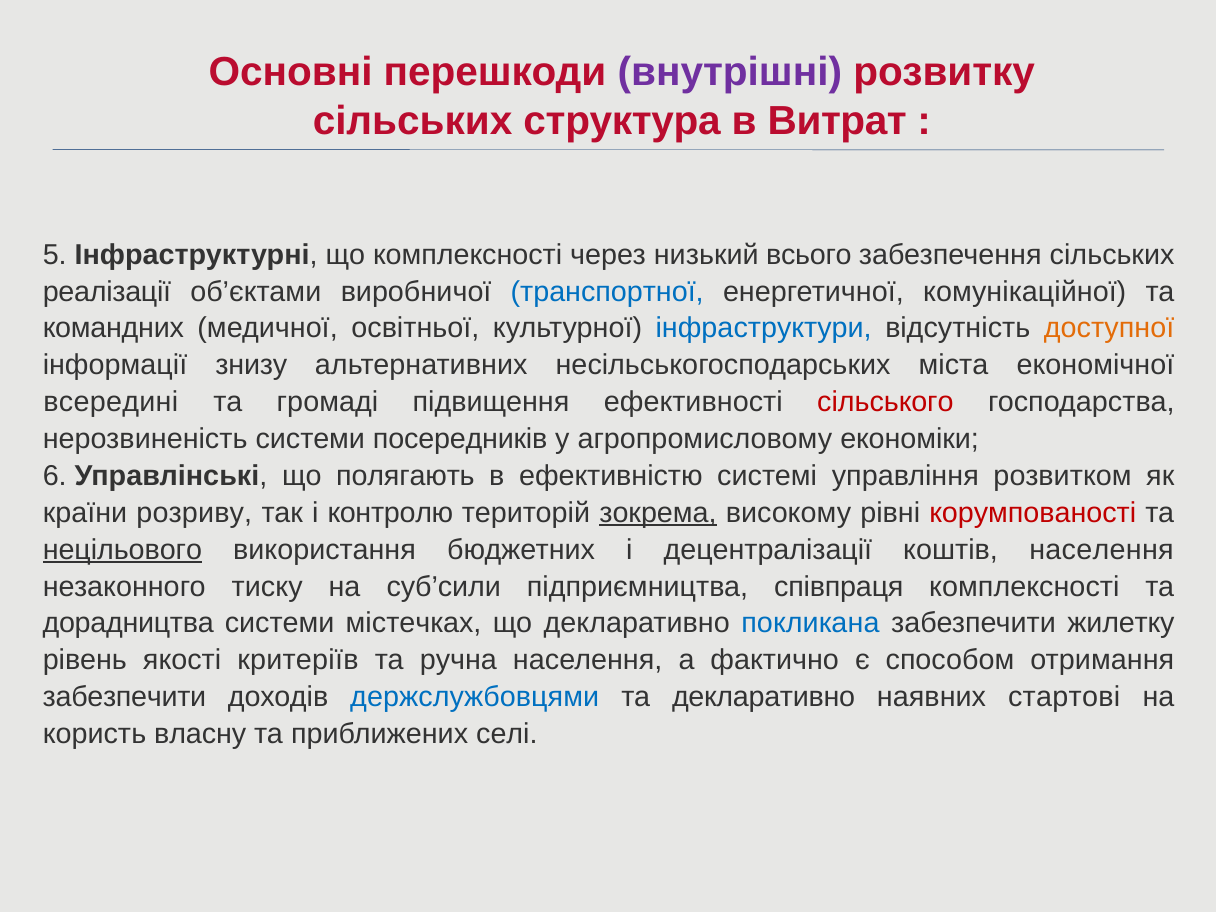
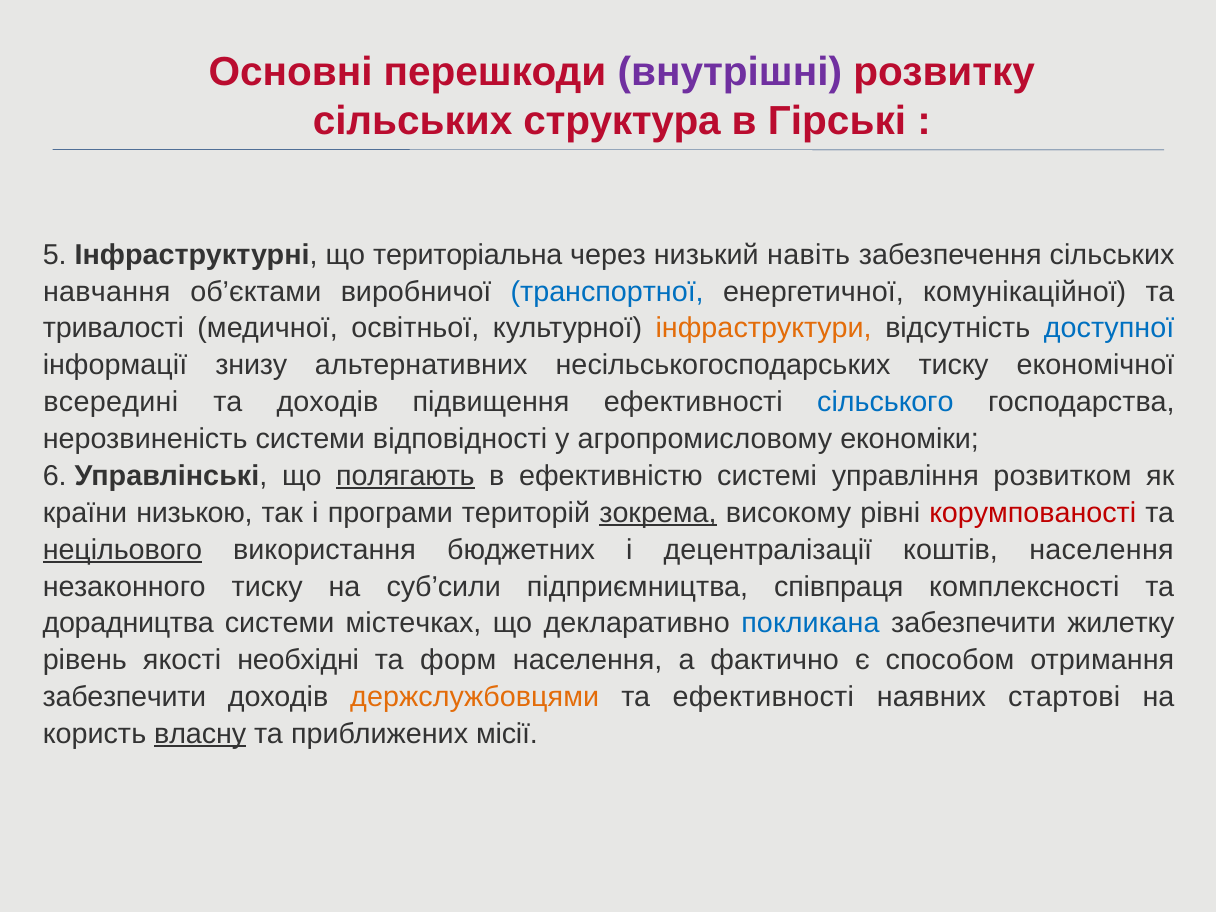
Витрат: Витрат -> Гірські
що комплексності: комплексності -> територіальна
всього: всього -> навіть
реалізації: реалізації -> навчання
командних: командних -> тривалості
інфраструктури colour: blue -> orange
доступної colour: orange -> blue
несільськогосподарських міста: міста -> тиску
та громаді: громаді -> доходів
сільського colour: red -> blue
посередників: посередників -> відповідності
полягають underline: none -> present
розриву: розриву -> низькою
контролю: контролю -> програми
критеріїв: критеріїв -> необхідні
ручна: ручна -> форм
держслужбовцями colour: blue -> orange
та декларативно: декларативно -> ефективності
власну underline: none -> present
селі: селі -> місії
